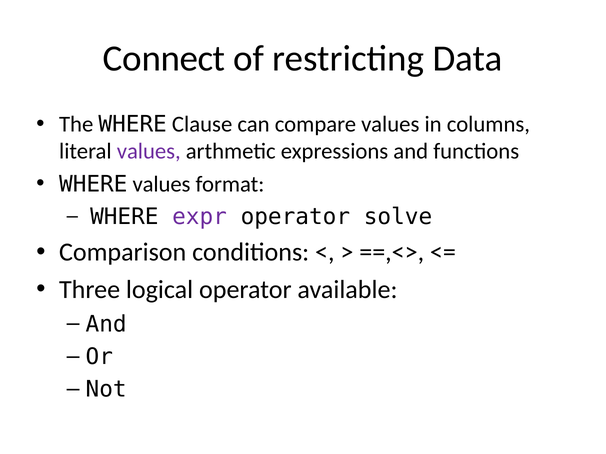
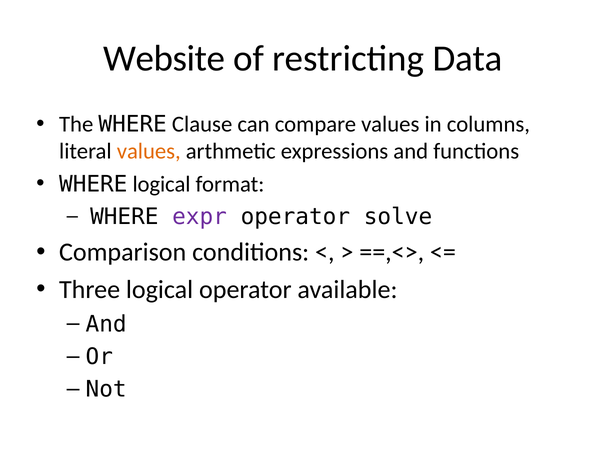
Connect: Connect -> Website
values at (149, 152) colour: purple -> orange
WHERE values: values -> logical
